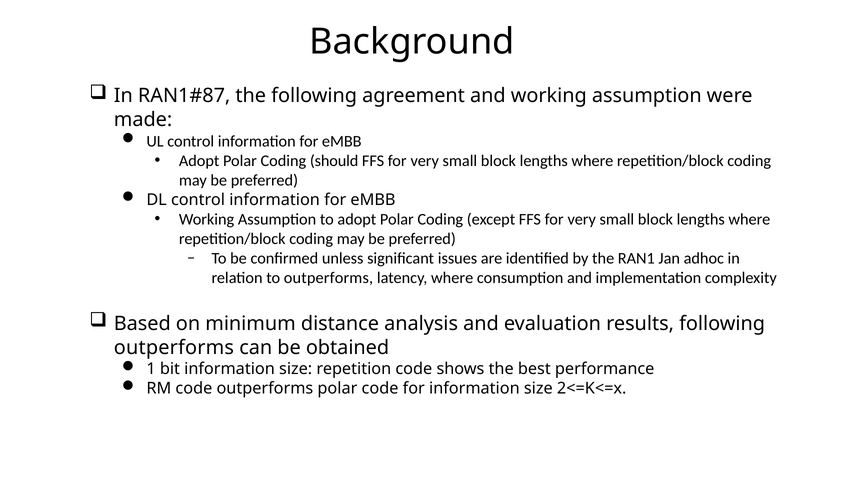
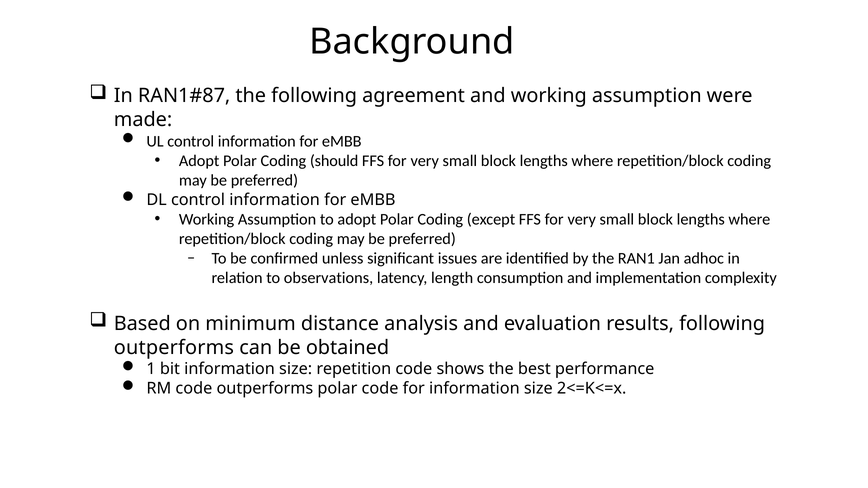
to outperforms: outperforms -> observations
latency where: where -> length
